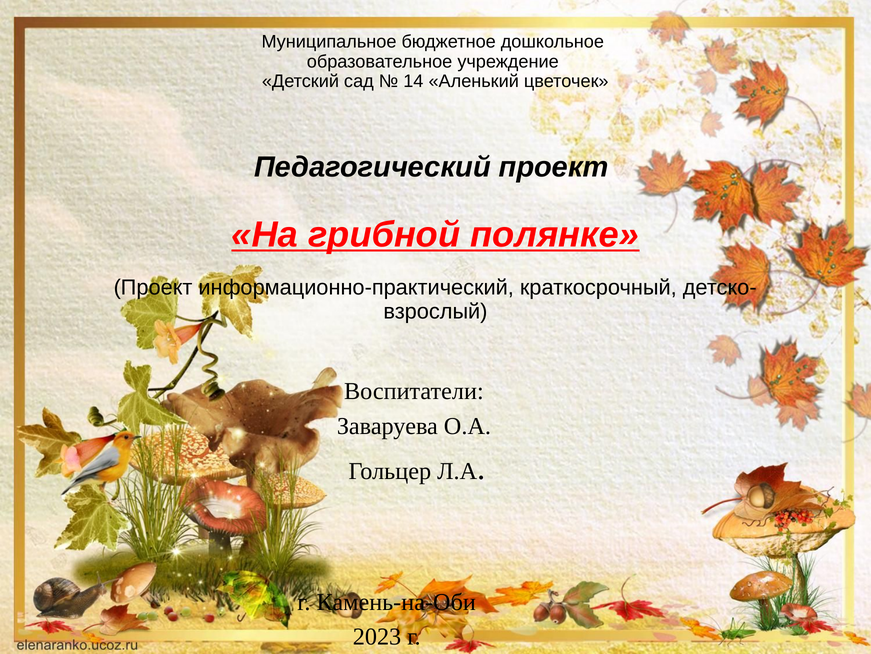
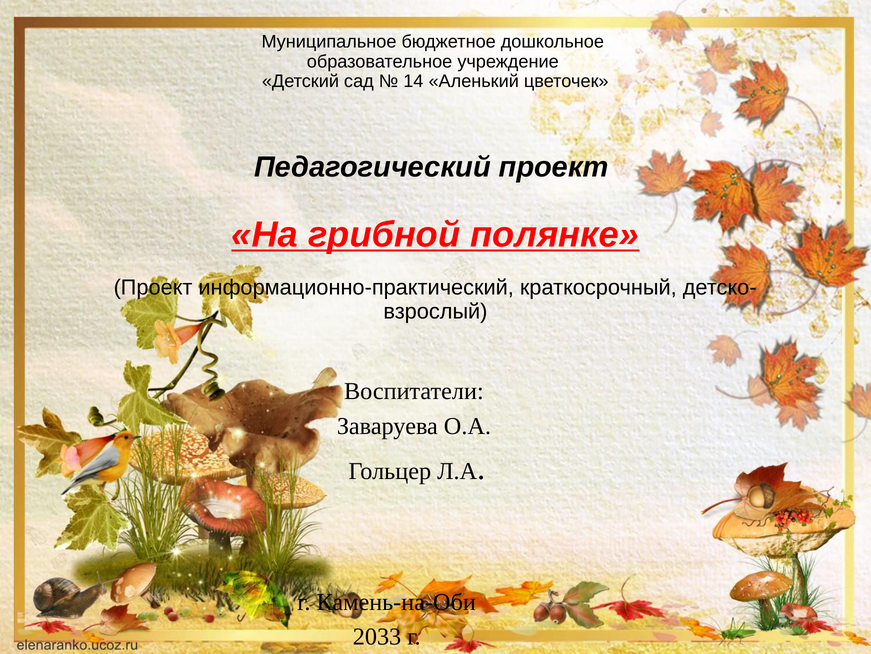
2023: 2023 -> 2033
